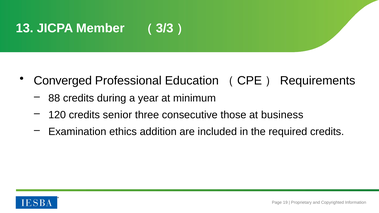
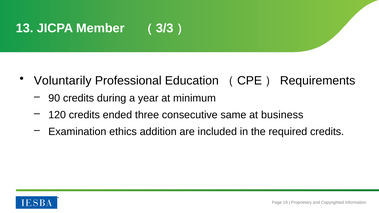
Converged: Converged -> Voluntarily
88: 88 -> 90
senior: senior -> ended
those: those -> same
